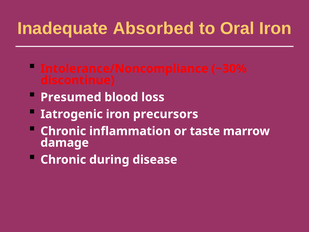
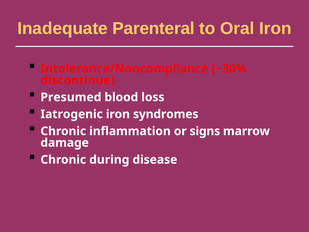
Absorbed: Absorbed -> Parenteral
precursors: precursors -> syndromes
taste: taste -> signs
